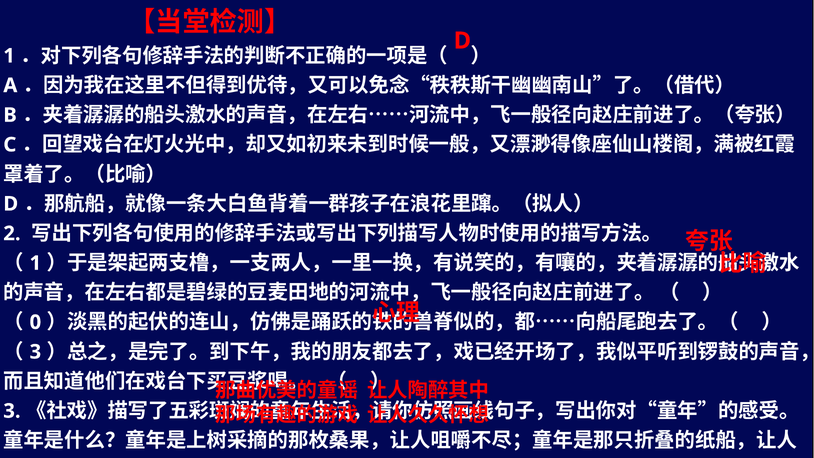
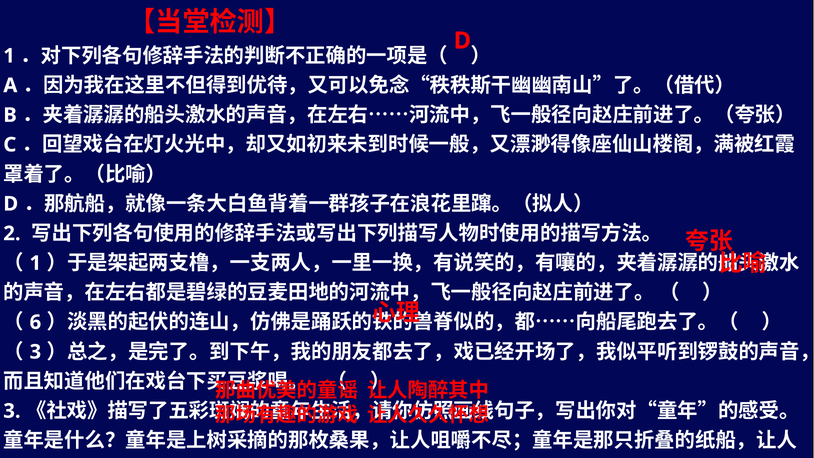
0: 0 -> 6
